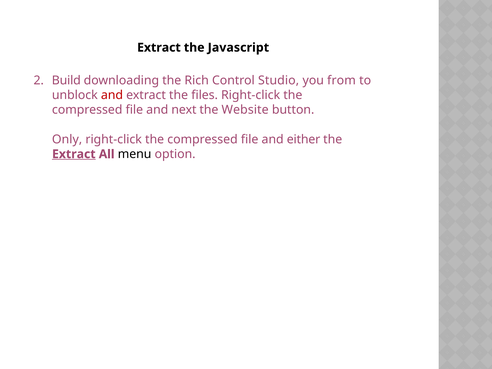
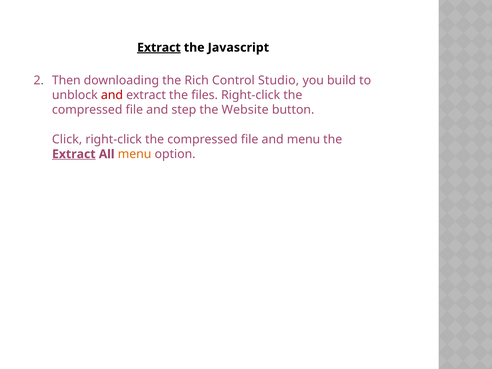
Extract at (159, 48) underline: none -> present
Build: Build -> Then
from: from -> build
next: next -> step
Only: Only -> Click
and either: either -> menu
menu at (135, 154) colour: black -> orange
